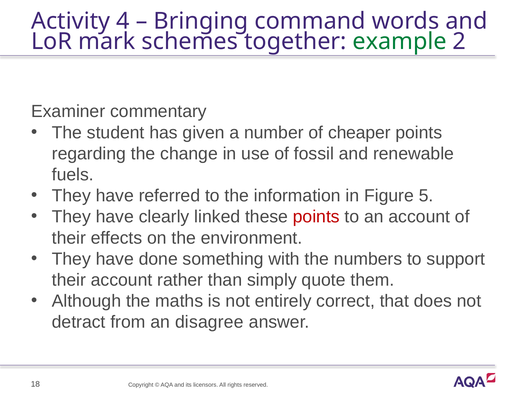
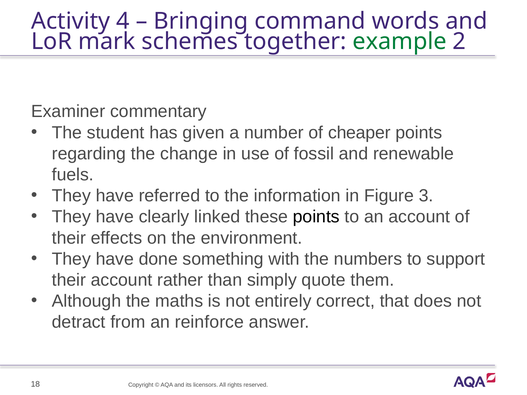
5: 5 -> 3
points at (316, 217) colour: red -> black
disagree: disagree -> reinforce
